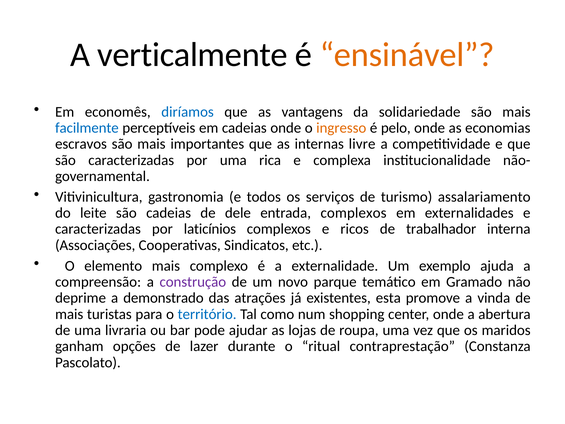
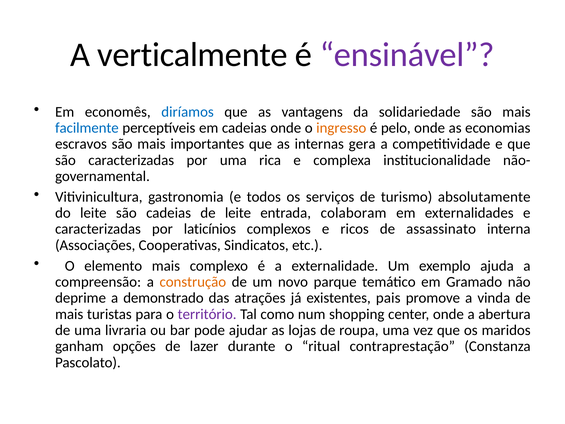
ensinável colour: orange -> purple
livre: livre -> gera
assalariamento: assalariamento -> absolutamente
de dele: dele -> leite
entrada complexos: complexos -> colaboram
trabalhador: trabalhador -> assassinato
construção colour: purple -> orange
esta: esta -> pais
território colour: blue -> purple
